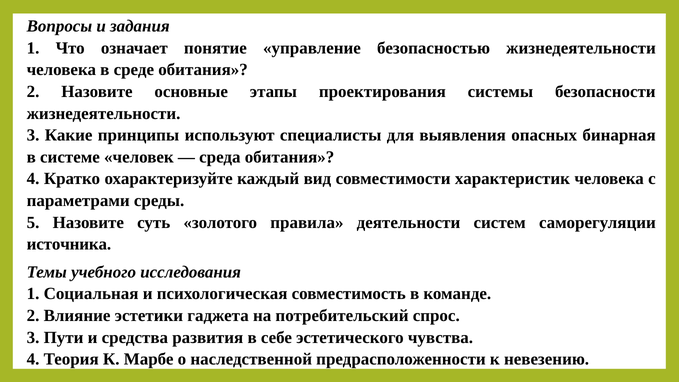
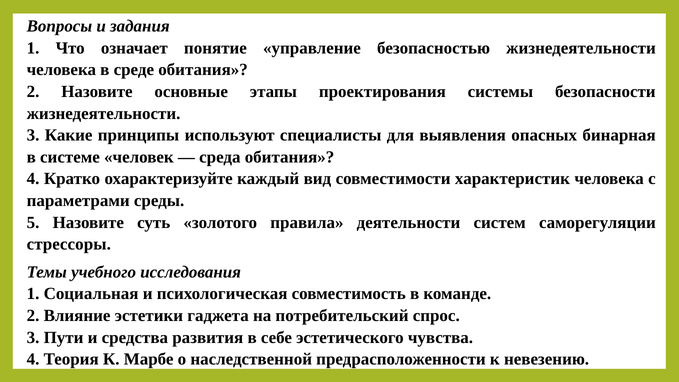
источника: источника -> стрессоры
